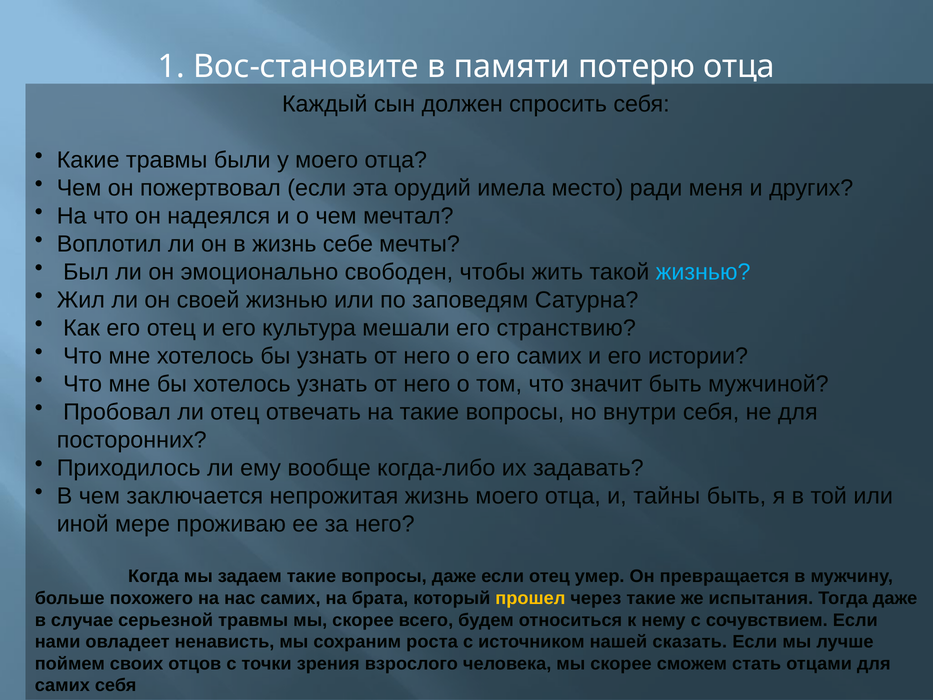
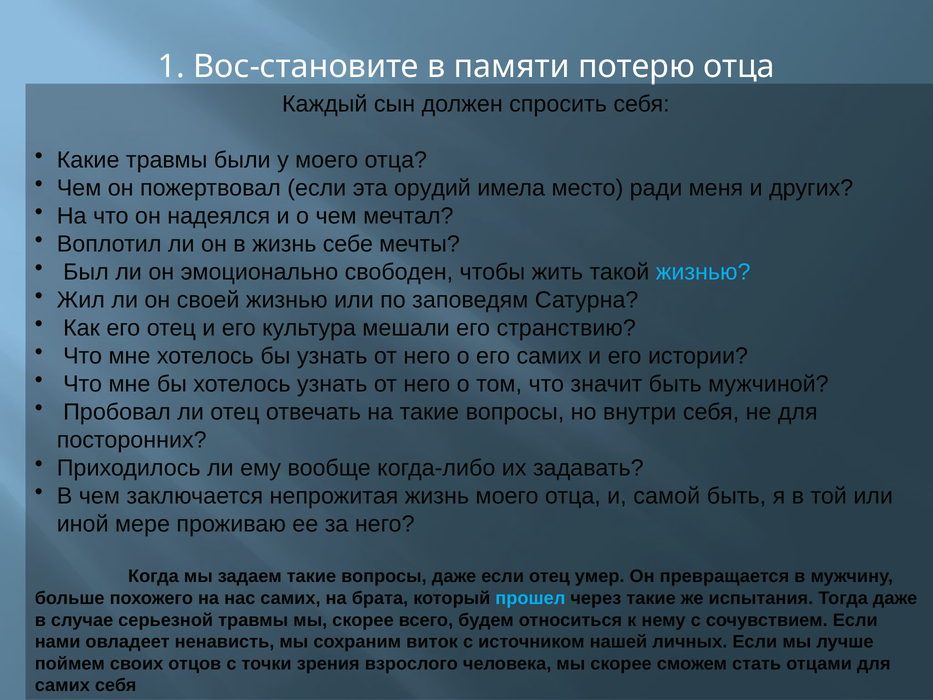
тайны: тайны -> самой
прошел colour: yellow -> light blue
роста: роста -> виток
сказать: сказать -> личных
